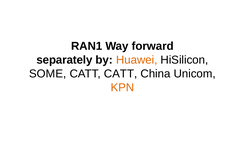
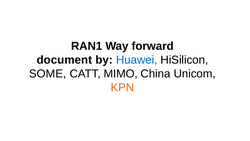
separately: separately -> document
Huawei colour: orange -> blue
CATT CATT: CATT -> MIMO
